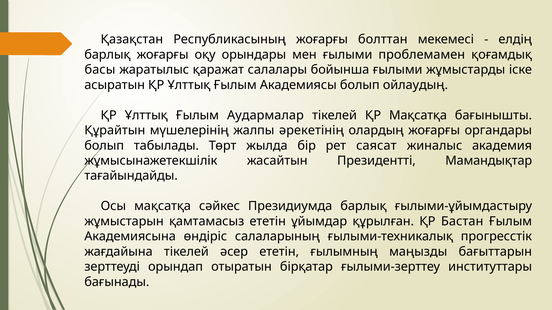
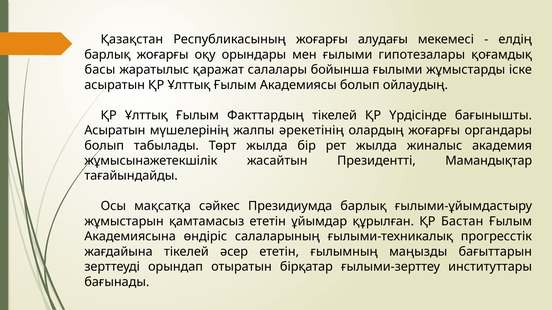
болттан: болттан -> алудағы
проблемамен: проблемамен -> гипотезалары
Аудармалар: Аудармалар -> Факттардың
ҚР Мақсатқа: Мақсатқа -> Үрдісінде
Құрайтын at (115, 131): Құрайтын -> Асыратын
рет саясат: саясат -> жылда
